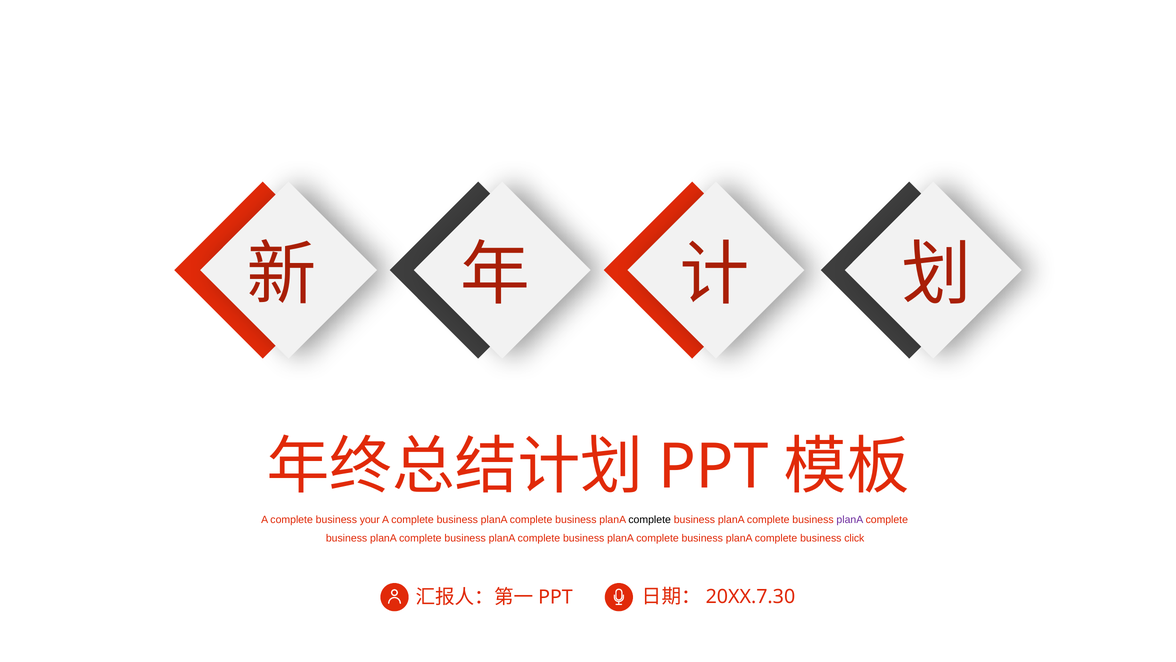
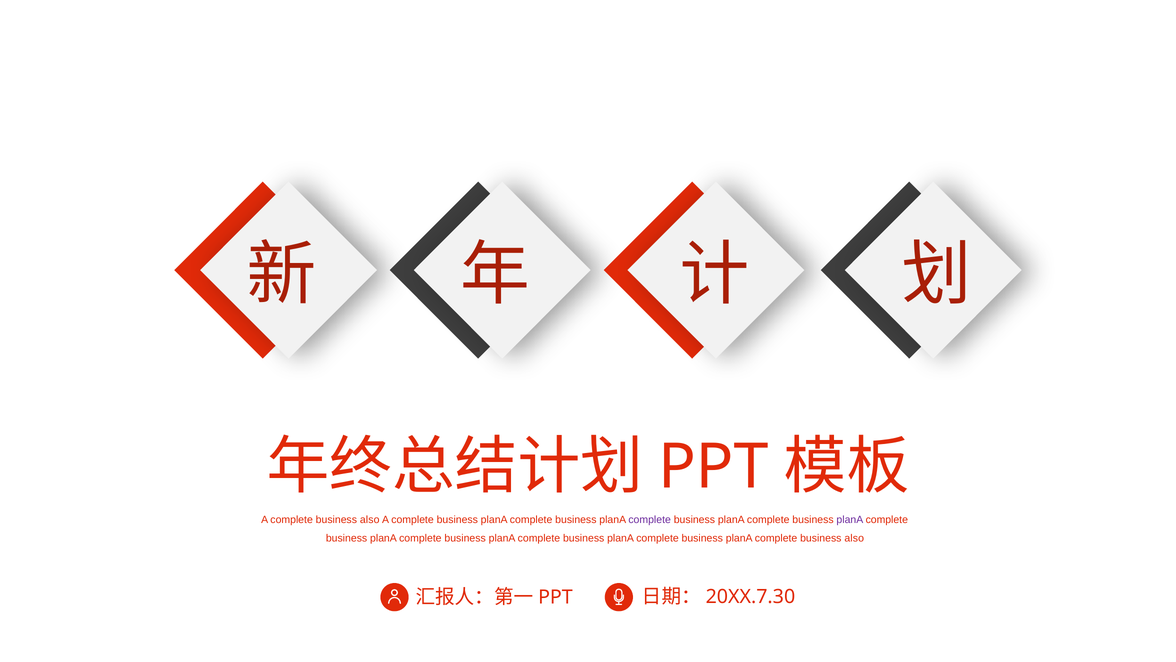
A complete business your: your -> also
complete at (650, 519) colour: black -> purple
planA complete business click: click -> also
